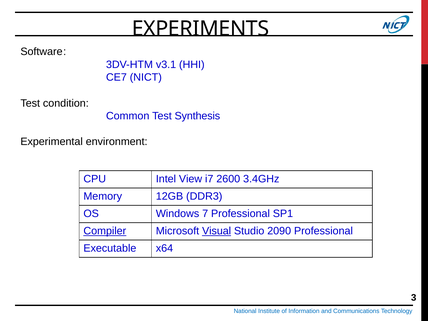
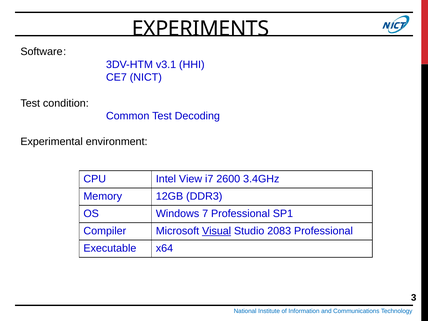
Synthesis: Synthesis -> Decoding
Compiler underline: present -> none
2090: 2090 -> 2083
